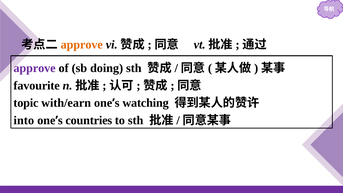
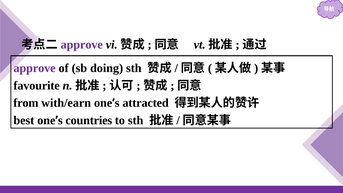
approve at (82, 44) colour: orange -> purple
topic: topic -> from
watching: watching -> attracted
into: into -> best
